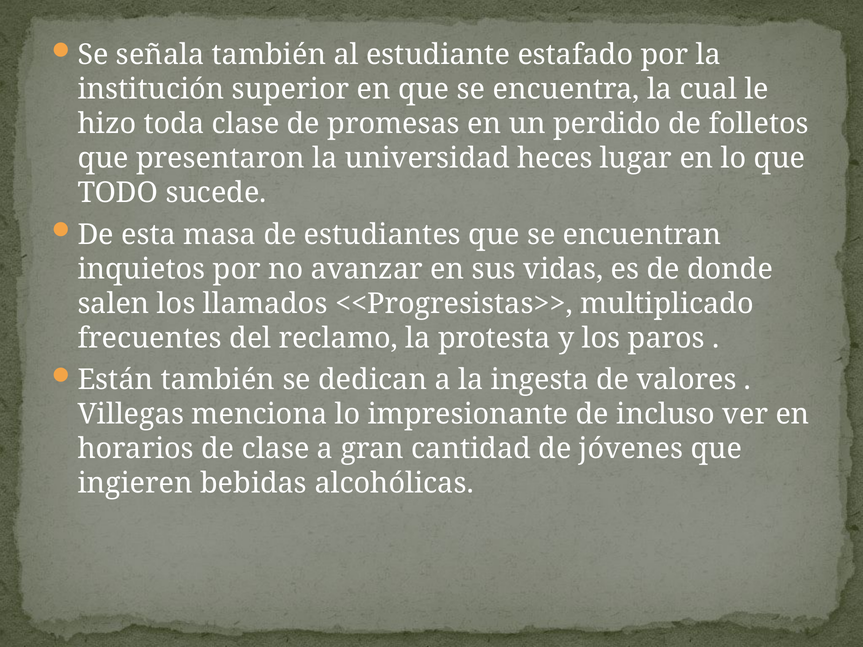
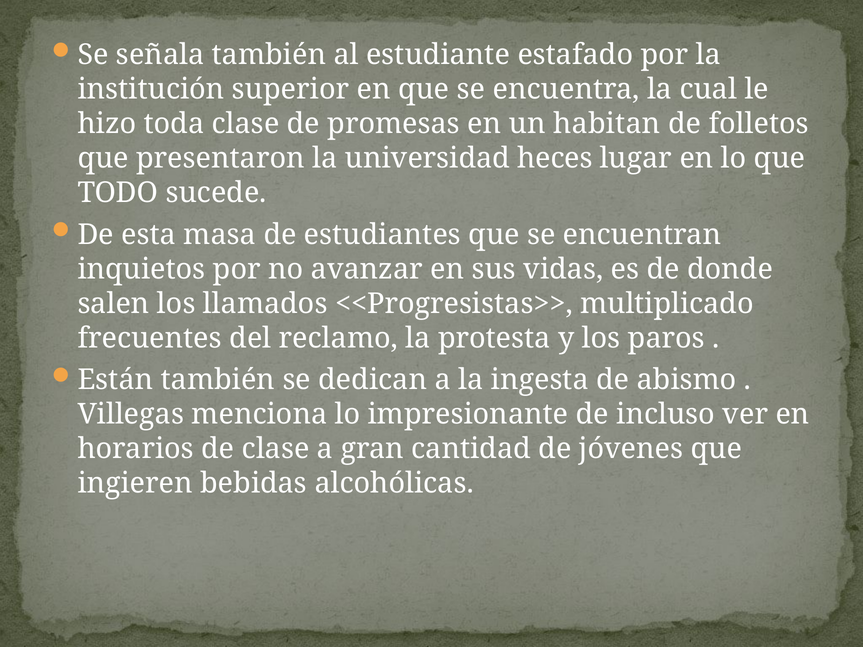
perdido: perdido -> habitan
valores: valores -> abismo
